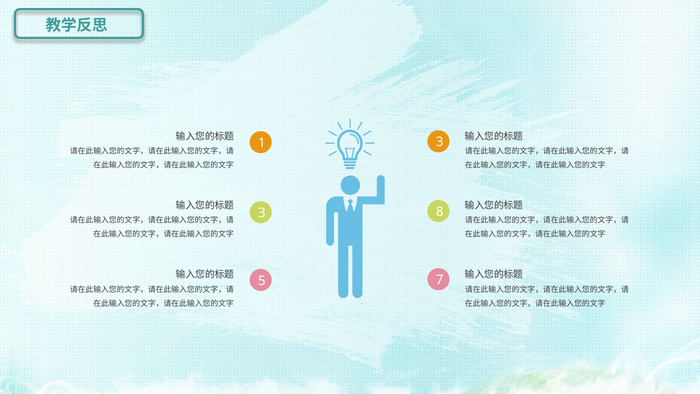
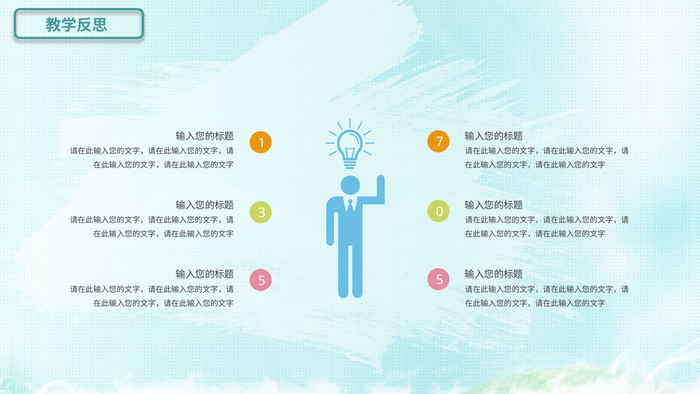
1 3: 3 -> 7
8: 8 -> 0
5 7: 7 -> 5
